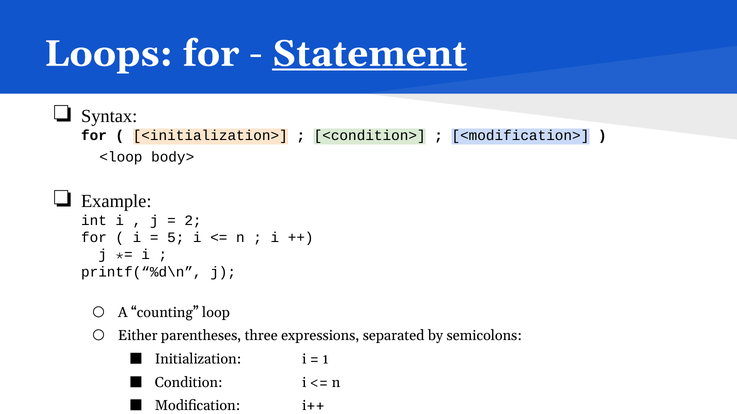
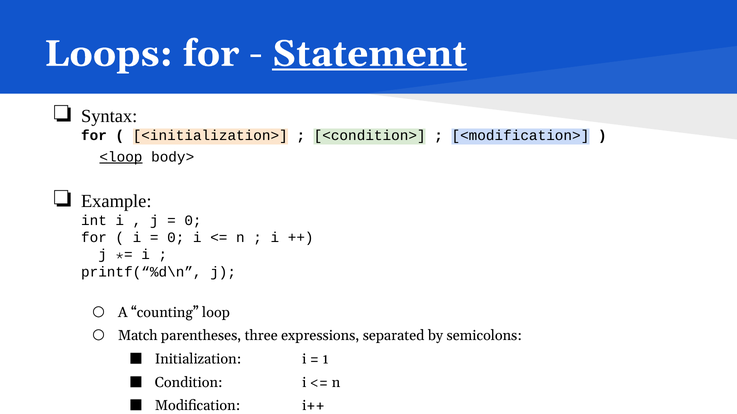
<loop underline: none -> present
2 at (193, 221): 2 -> 0
5 at (176, 238): 5 -> 0
Either: Either -> Match
